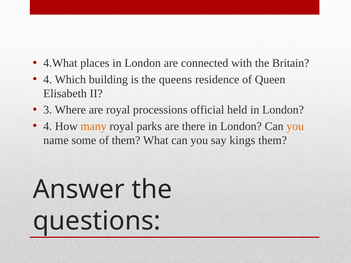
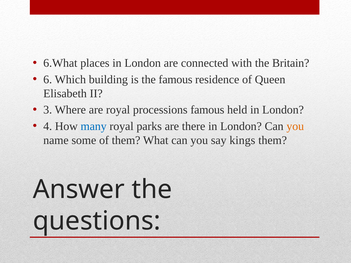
4.What: 4.What -> 6.What
4 at (48, 79): 4 -> 6
the queens: queens -> famous
processions official: official -> famous
many colour: orange -> blue
